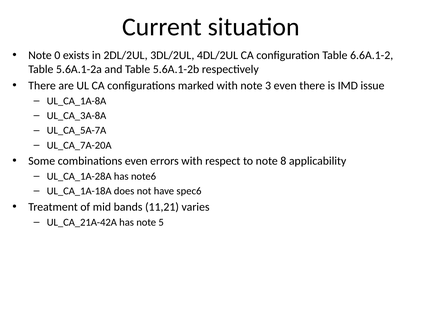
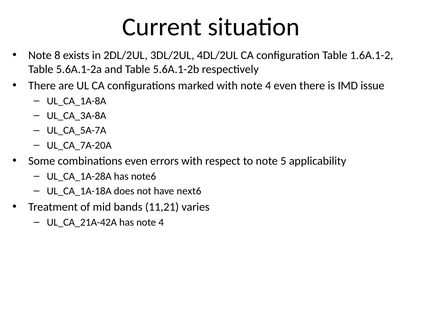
0: 0 -> 8
6.6A.1-2: 6.6A.1-2 -> 1.6A.1-2
with note 3: 3 -> 4
8: 8 -> 5
spec6: spec6 -> next6
has note 5: 5 -> 4
